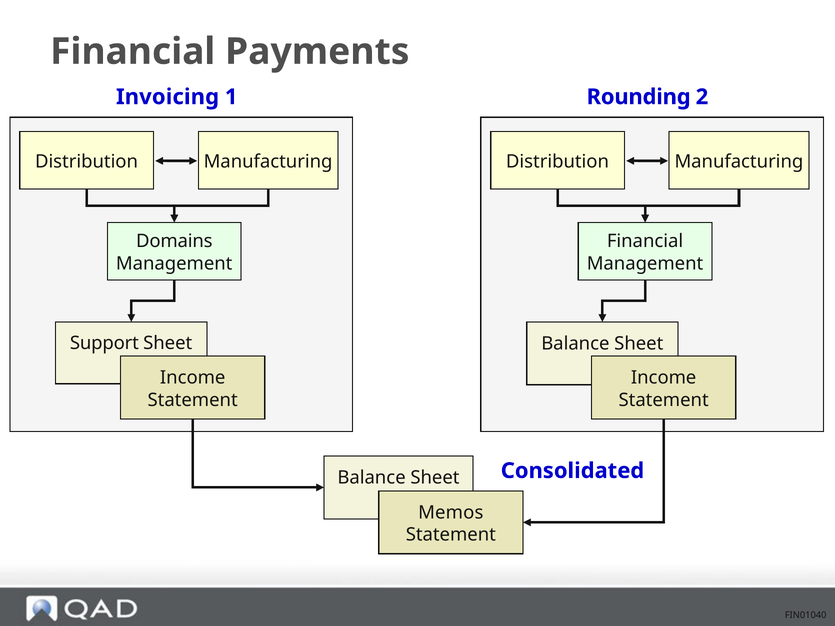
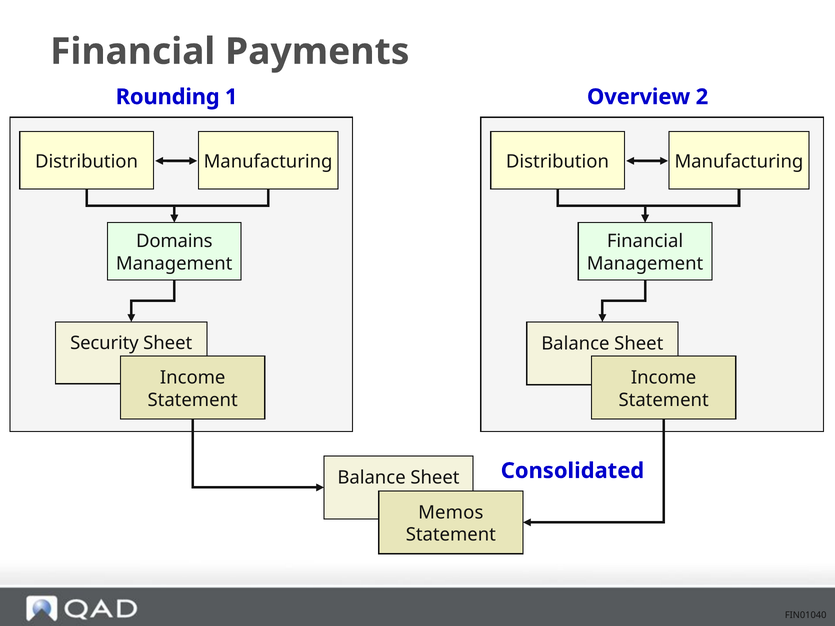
Invoicing: Invoicing -> Rounding
Rounding: Rounding -> Overview
Support: Support -> Security
